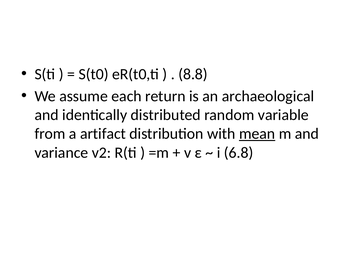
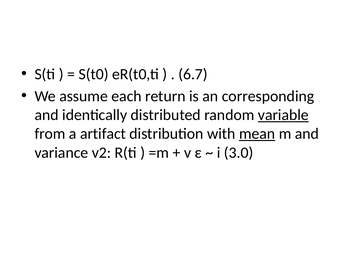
8.8: 8.8 -> 6.7
archaeological: archaeological -> corresponding
variable underline: none -> present
6.8: 6.8 -> 3.0
